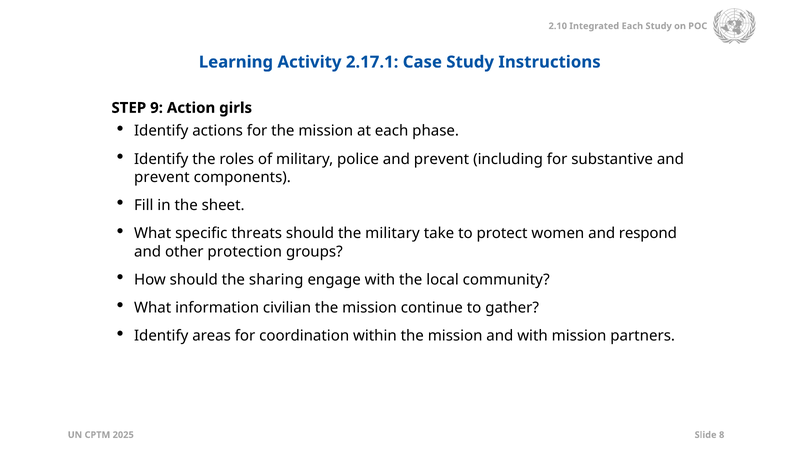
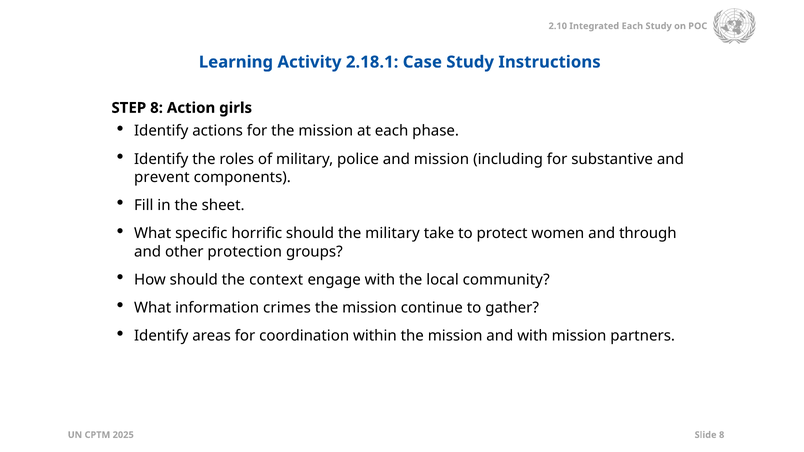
2.17.1: 2.17.1 -> 2.18.1
STEP 9: 9 -> 8
police and prevent: prevent -> mission
threats: threats -> horrific
respond: respond -> through
sharing: sharing -> context
civilian: civilian -> crimes
